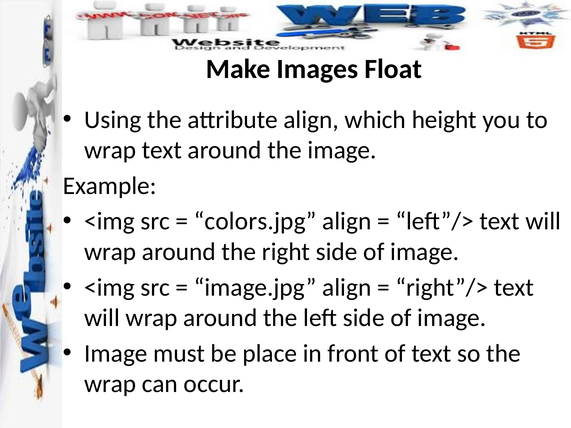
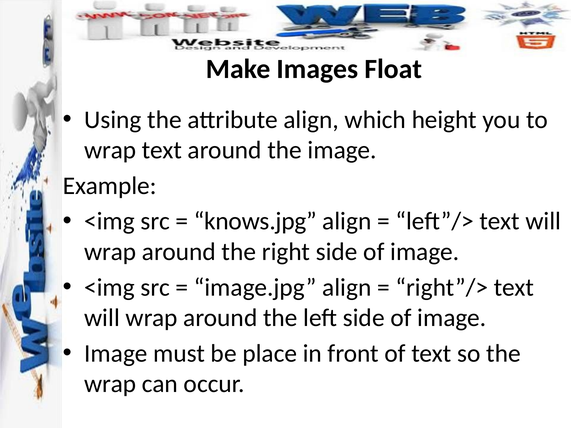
colors.jpg: colors.jpg -> knows.jpg
